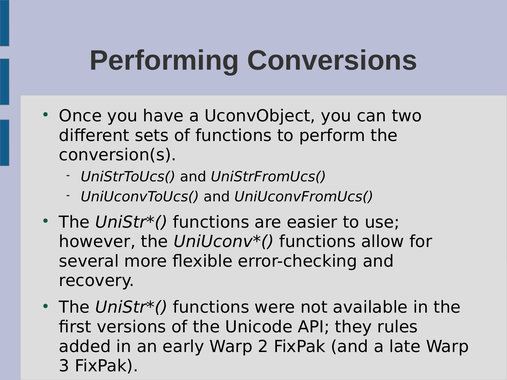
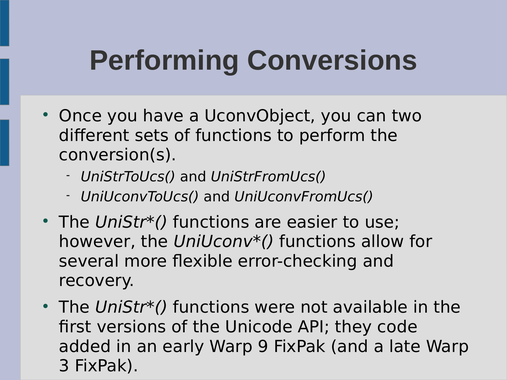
rules: rules -> code
2: 2 -> 9
